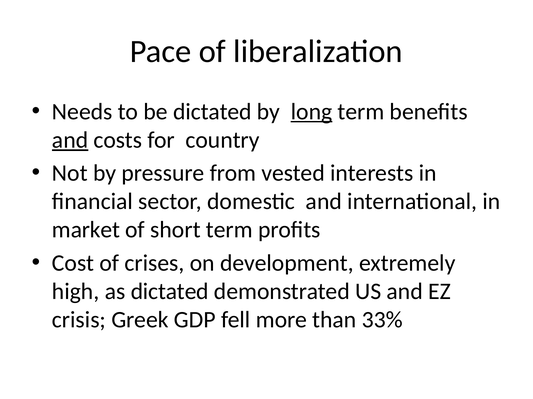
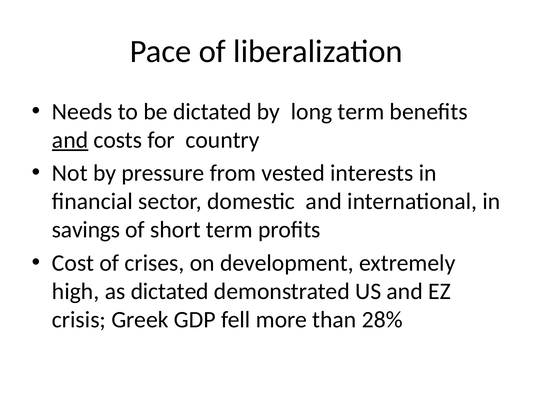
long underline: present -> none
market: market -> savings
33%: 33% -> 28%
